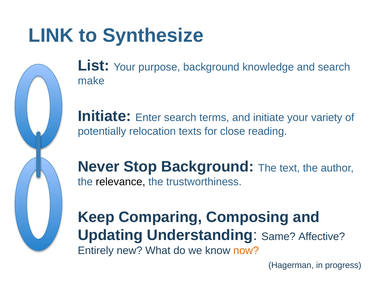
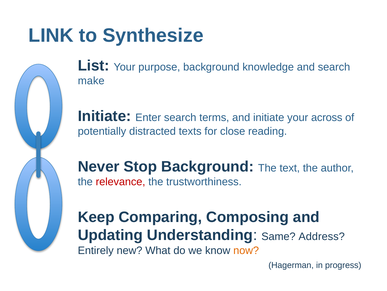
variety: variety -> across
relocation: relocation -> distracted
relevance colour: black -> red
Affective: Affective -> Address
